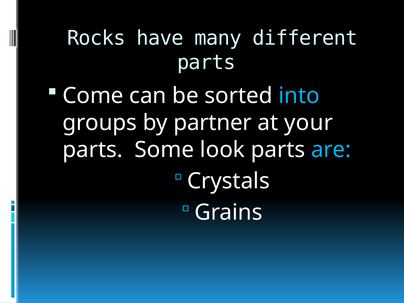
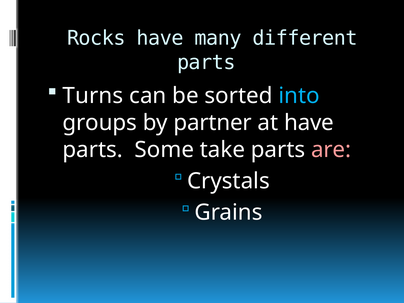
Come: Come -> Turns
at your: your -> have
look: look -> take
are colour: light blue -> pink
